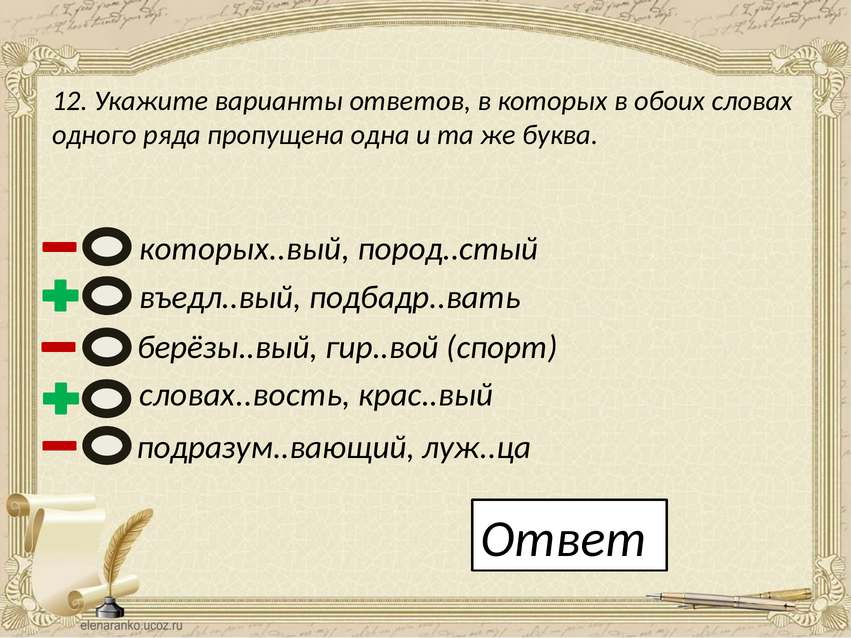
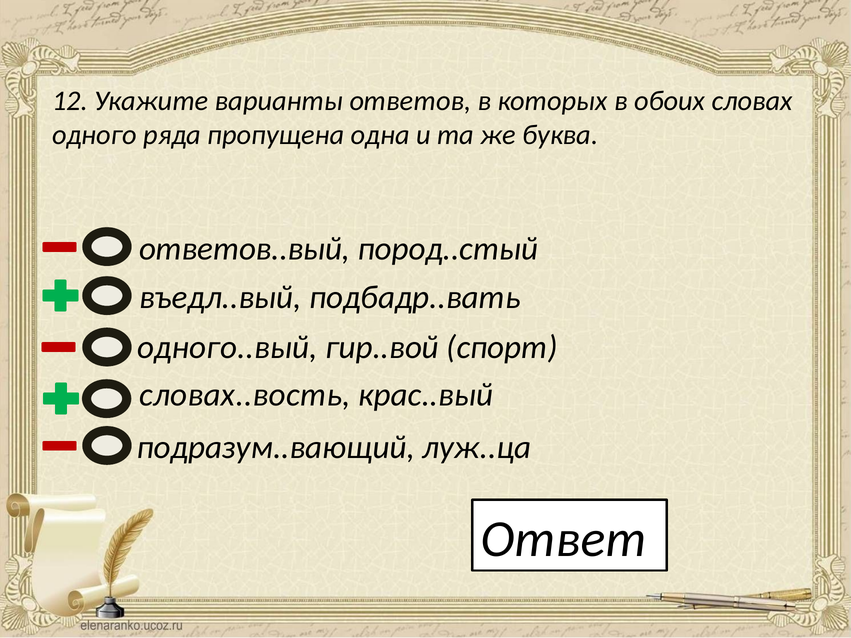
которых..вый: которых..вый -> ответов..вый
берёзы..вый: берёзы..вый -> одного..вый
